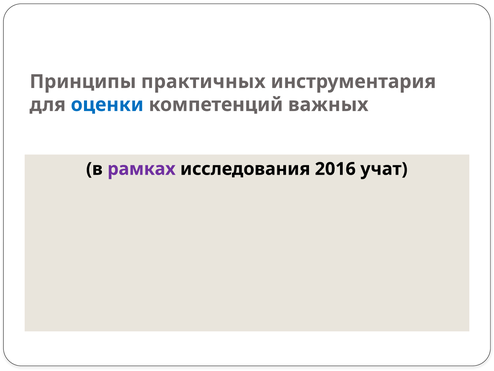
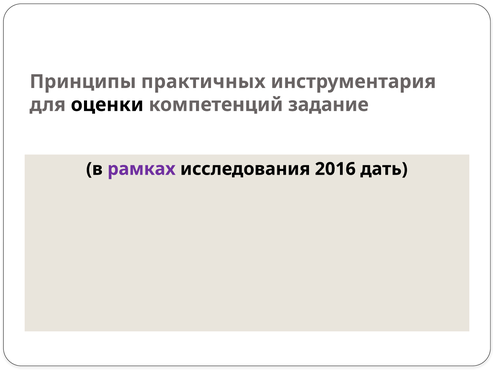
оценки colour: blue -> black
важных: важных -> задание
учат: учат -> дать
